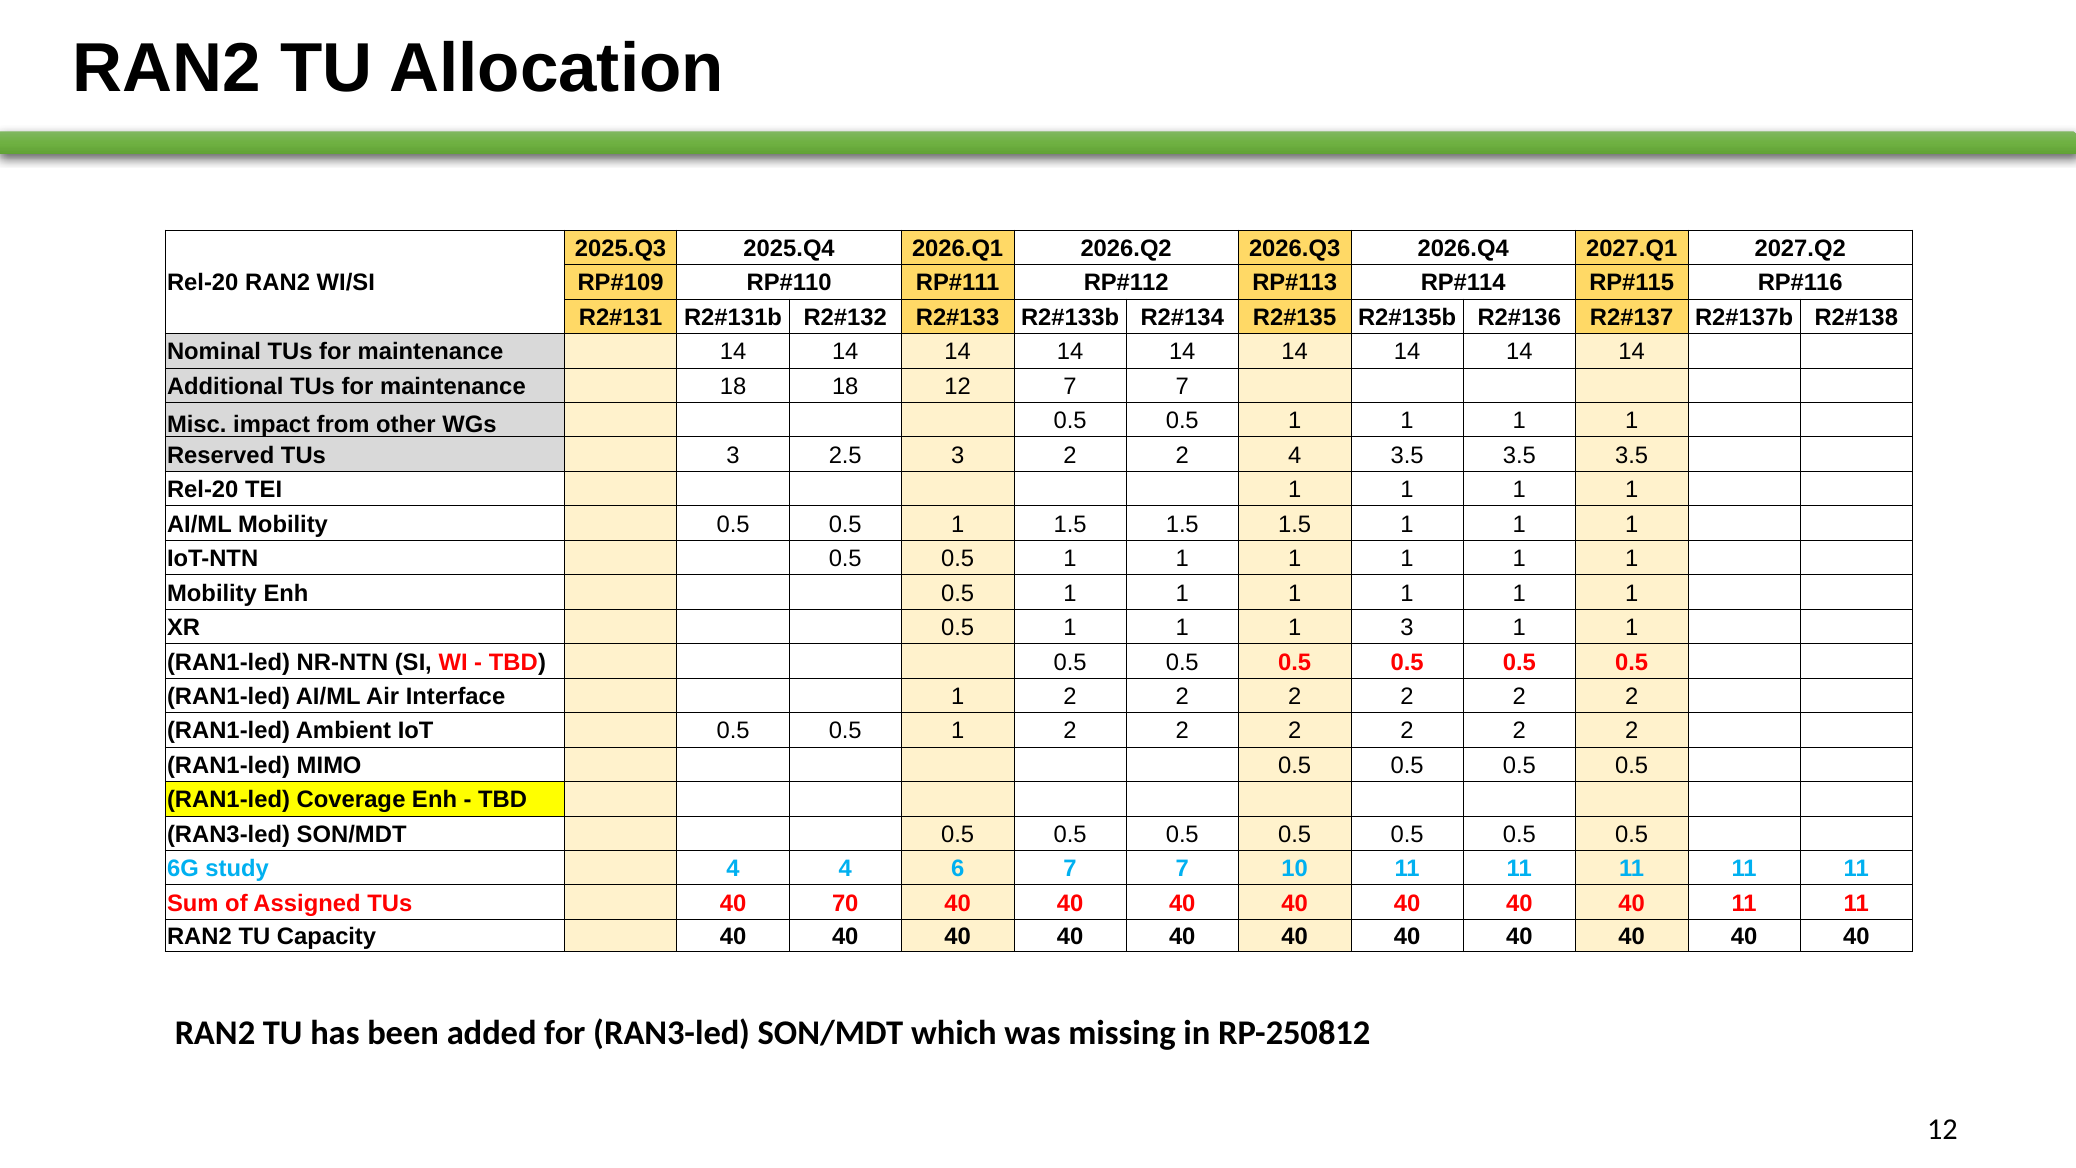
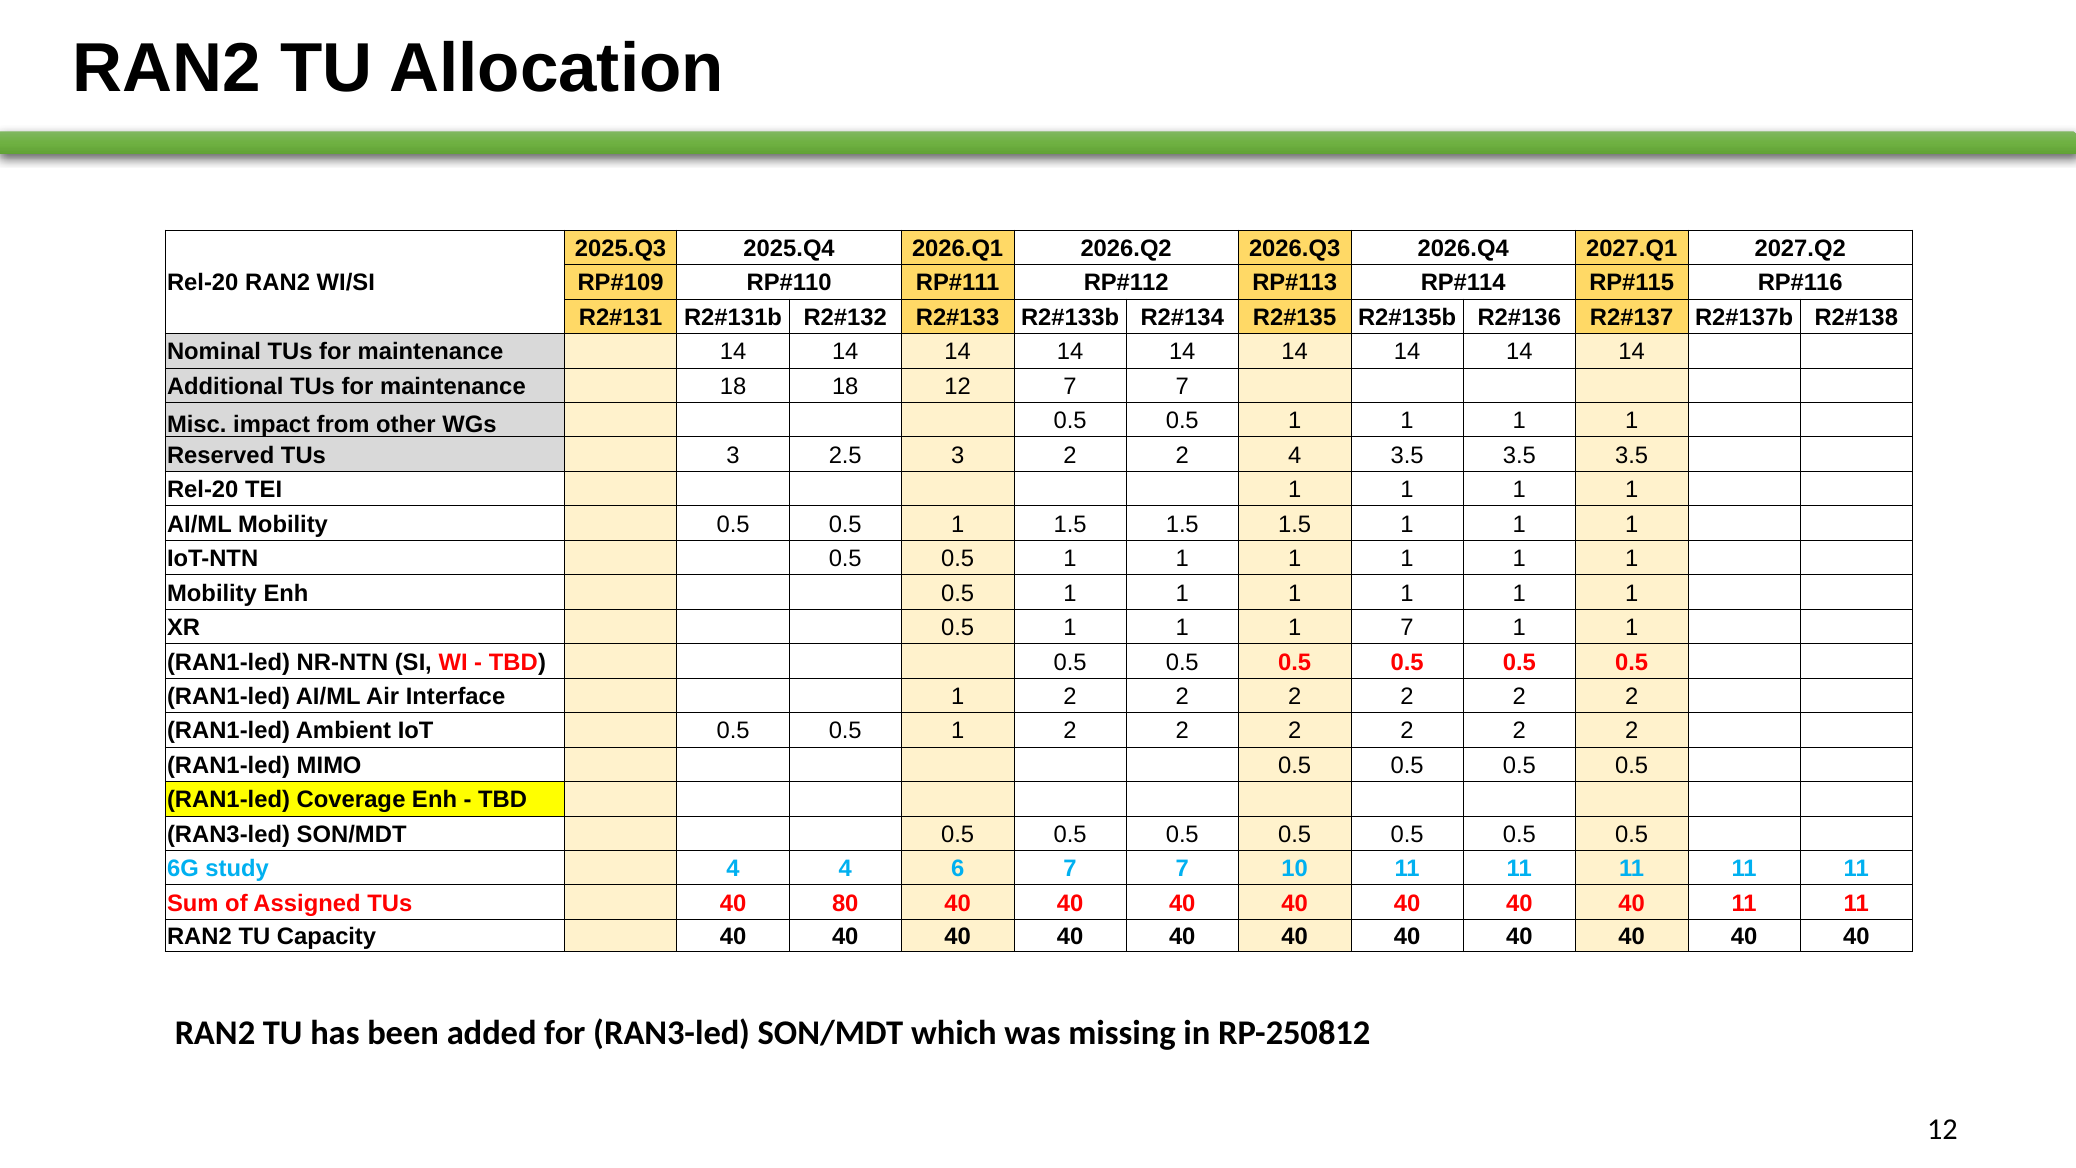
1 3: 3 -> 7
70: 70 -> 80
